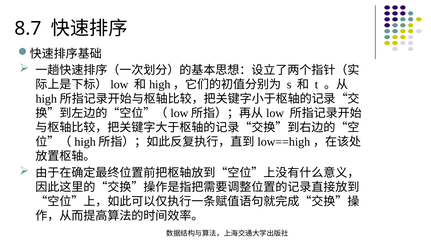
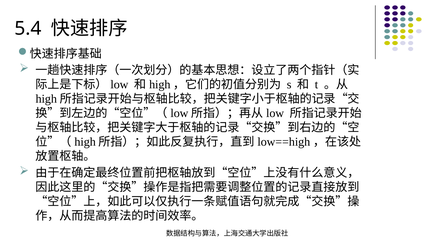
8.7: 8.7 -> 5.4
